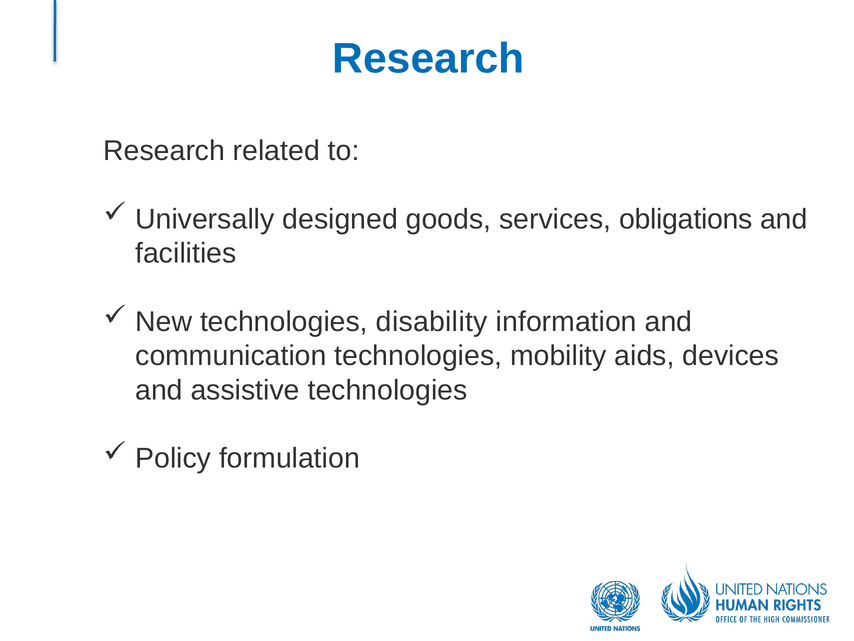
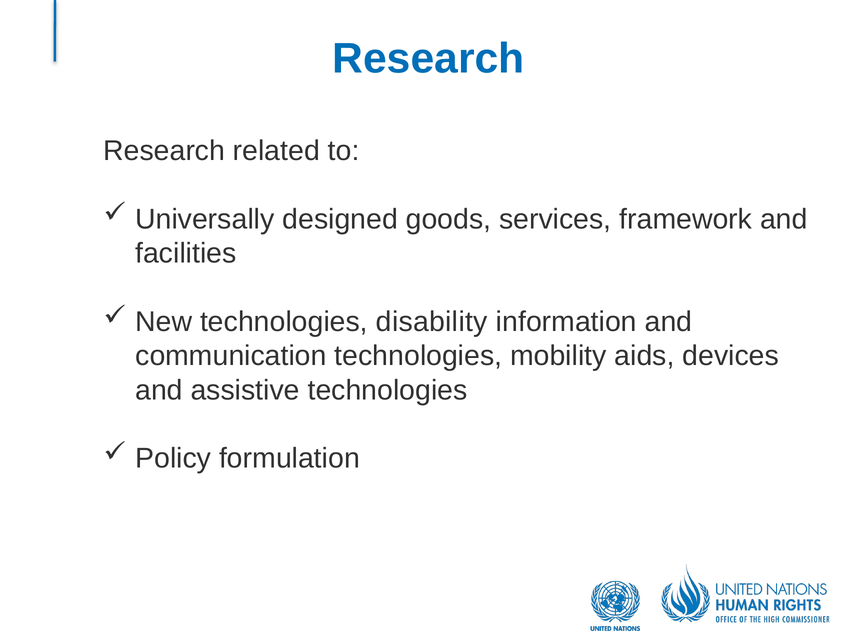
obligations: obligations -> framework
